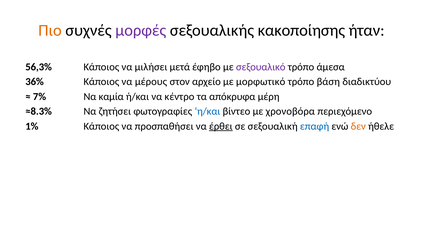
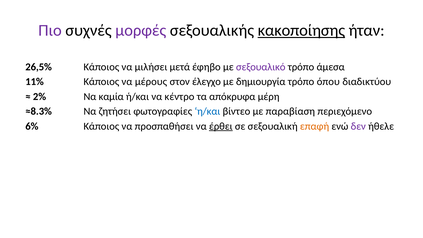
Πιο colour: orange -> purple
κακοποίησης underline: none -> present
56,3%: 56,3% -> 26,5%
36%: 36% -> 11%
αρχείο: αρχείο -> έλεγχο
μορφωτικό: μορφωτικό -> δημιουργία
βάση: βάση -> όπου
7%: 7% -> 2%
χρονοβόρα: χρονοβόρα -> παραβίαση
1%: 1% -> 6%
επαφή colour: blue -> orange
δεν colour: orange -> purple
